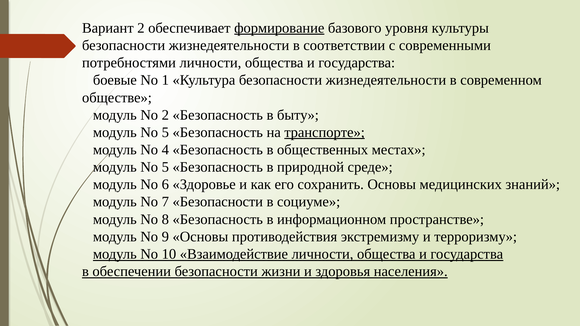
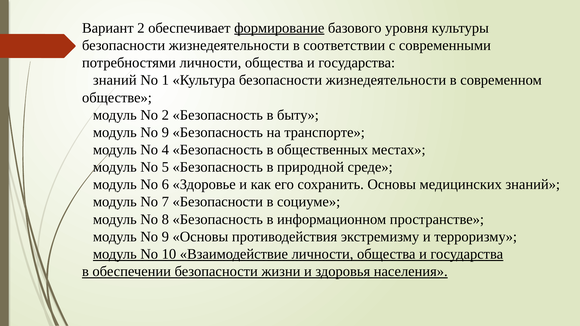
боевые at (115, 80): боевые -> знаний
5 at (165, 132): 5 -> 9
транспорте underline: present -> none
